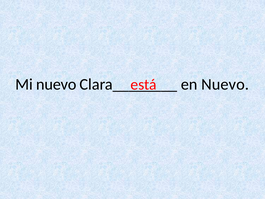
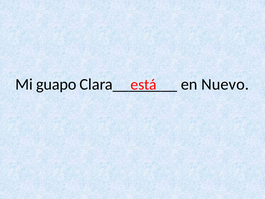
Mi nuevo: nuevo -> guapo
